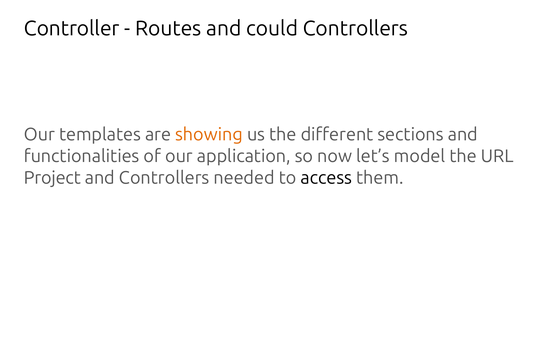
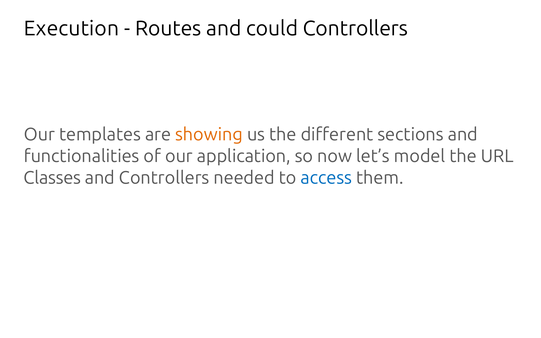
Controller: Controller -> Execution
Project: Project -> Classes
access colour: black -> blue
